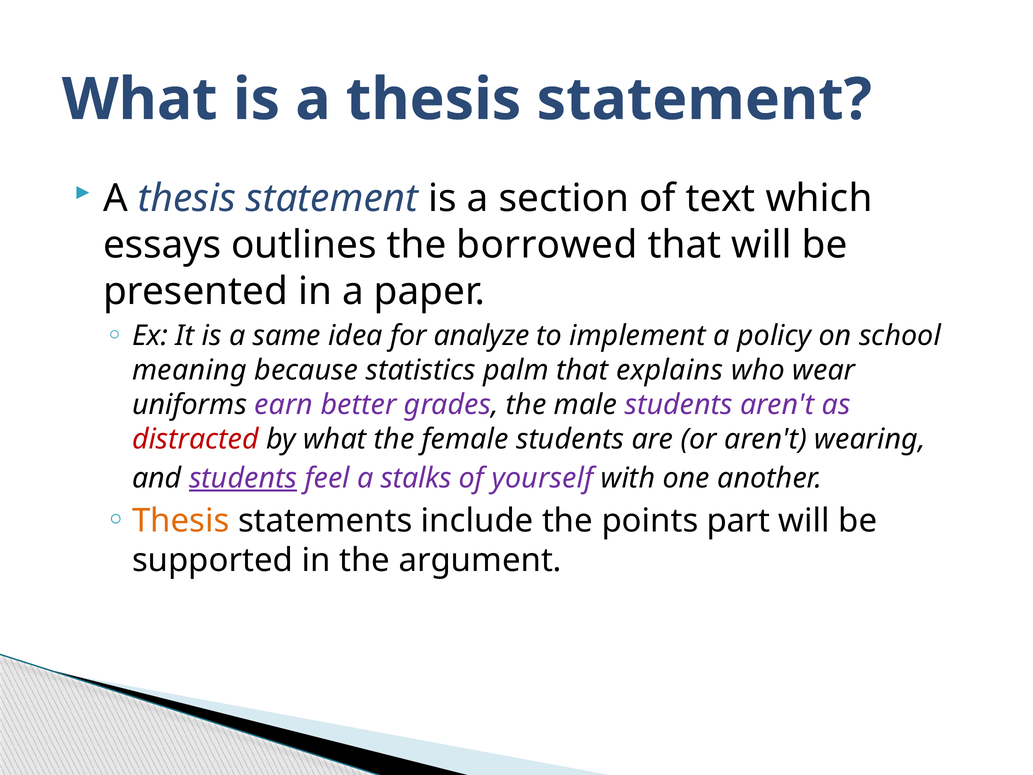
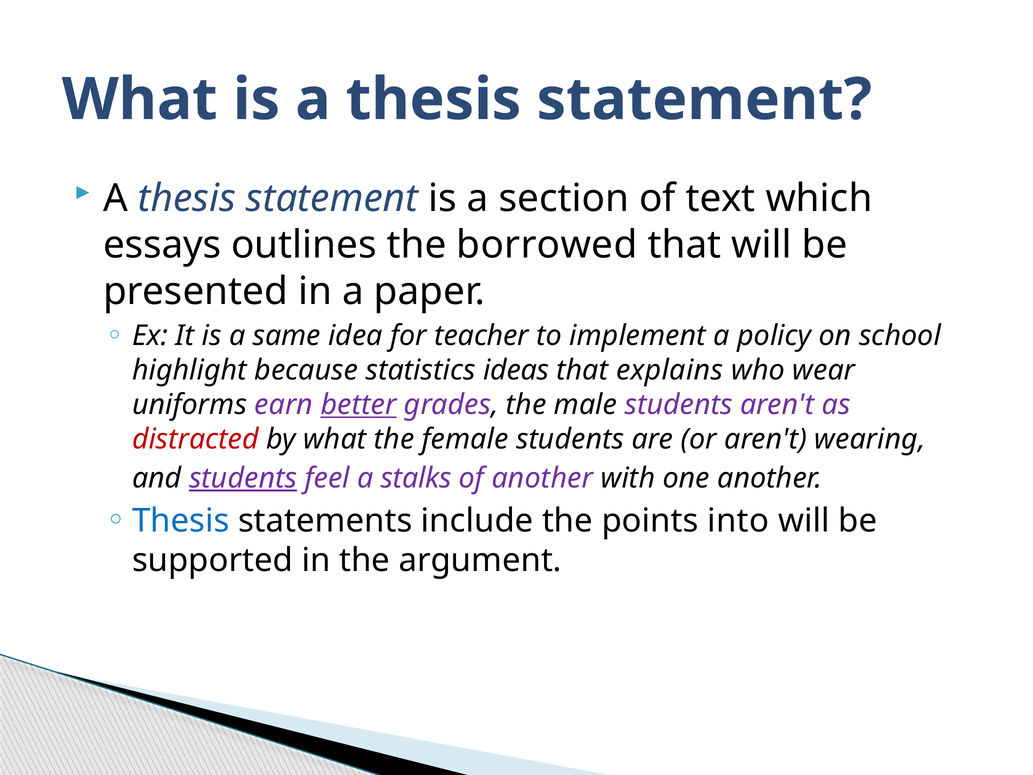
analyze: analyze -> teacher
meaning: meaning -> highlight
palm: palm -> ideas
better underline: none -> present
of yourself: yourself -> another
Thesis at (181, 521) colour: orange -> blue
part: part -> into
